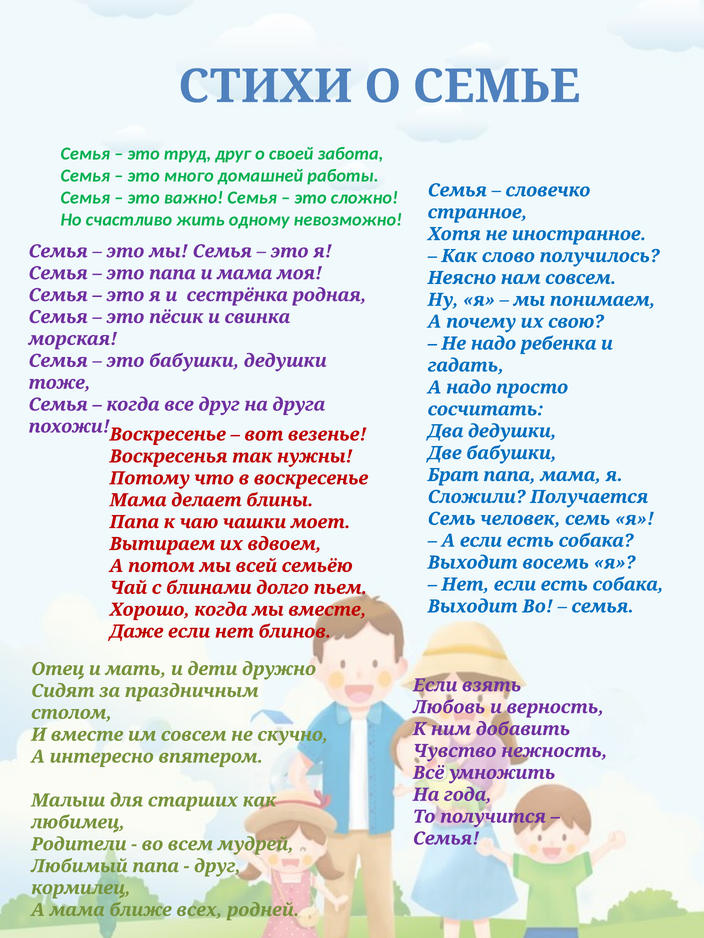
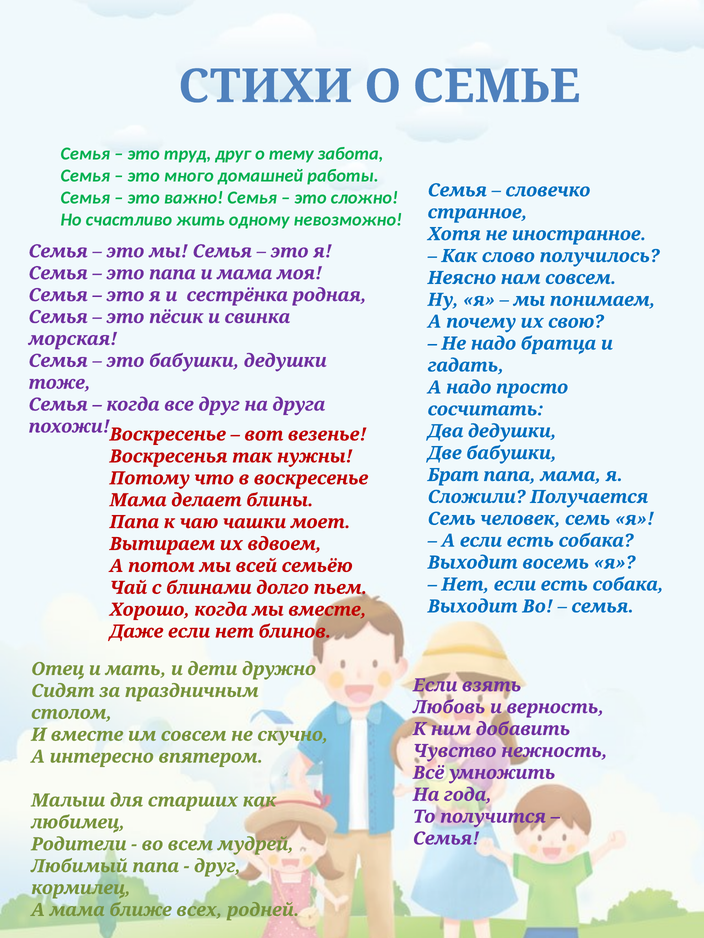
своей: своей -> тему
ребенка: ребенка -> братца
